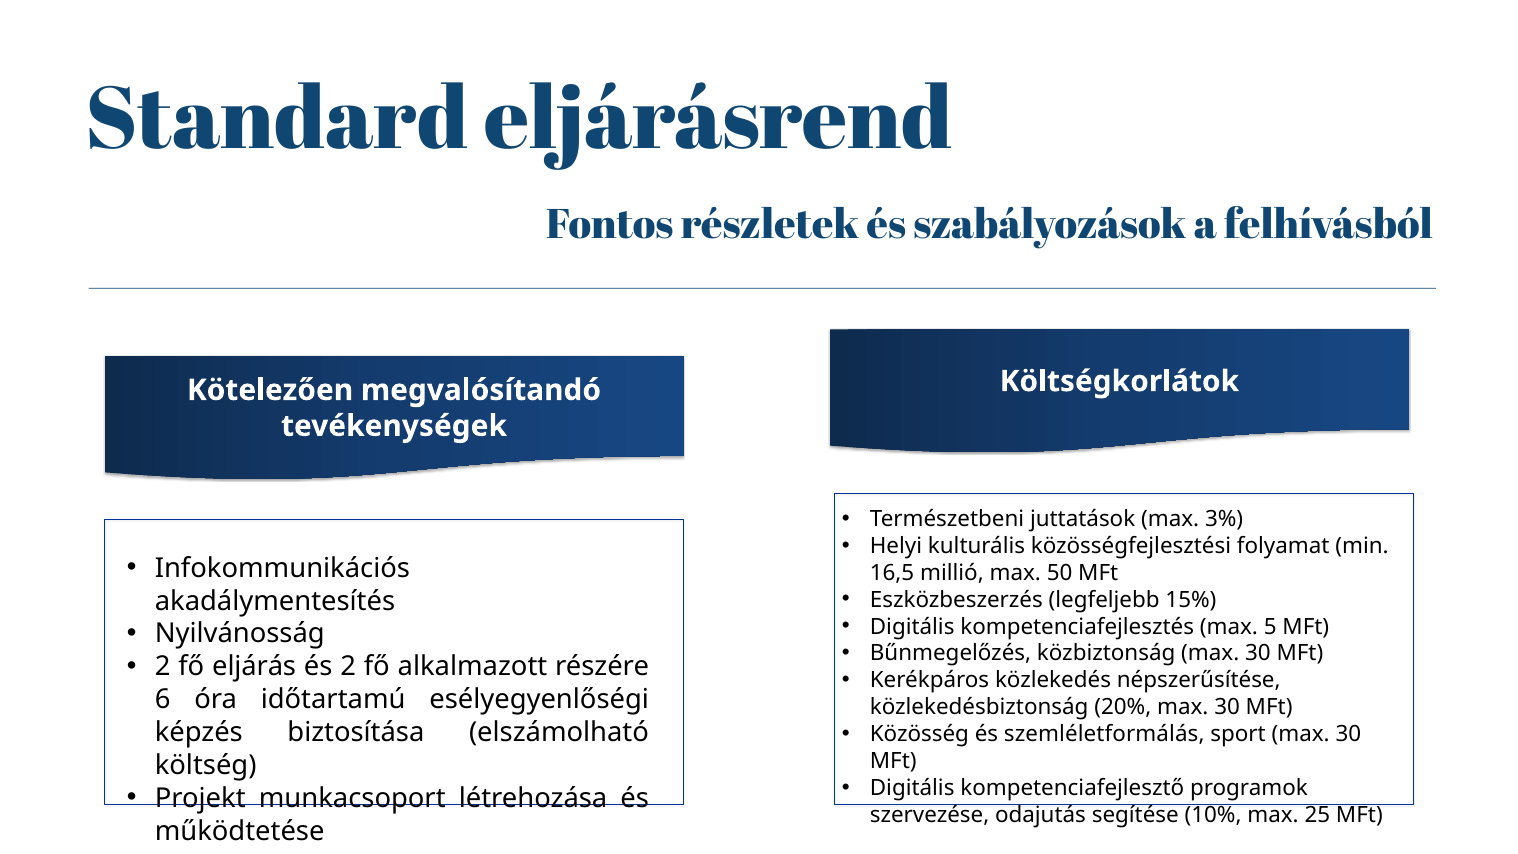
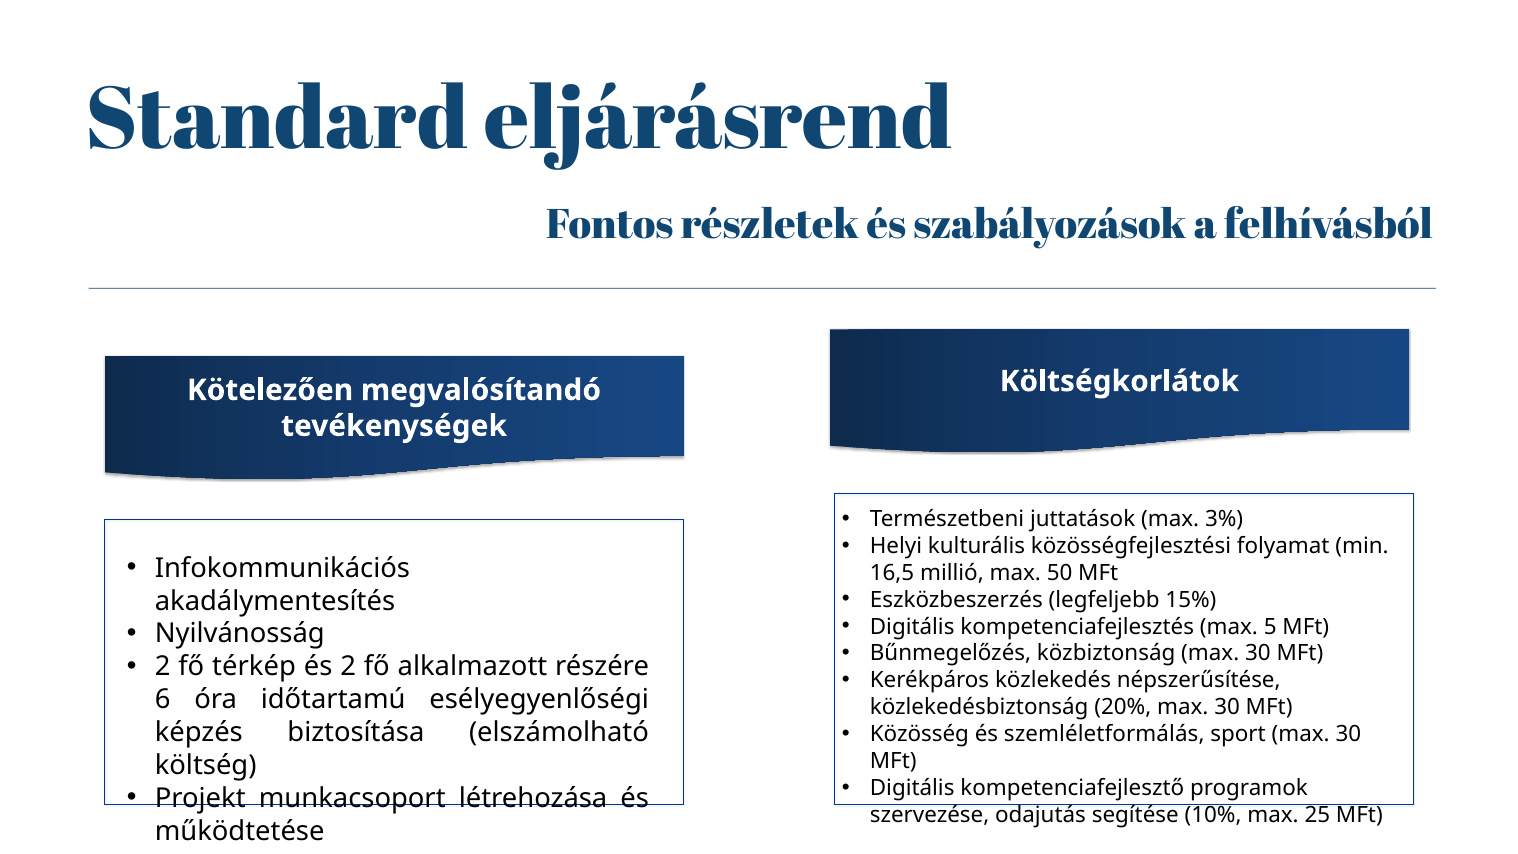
eljárás: eljárás -> térkép
